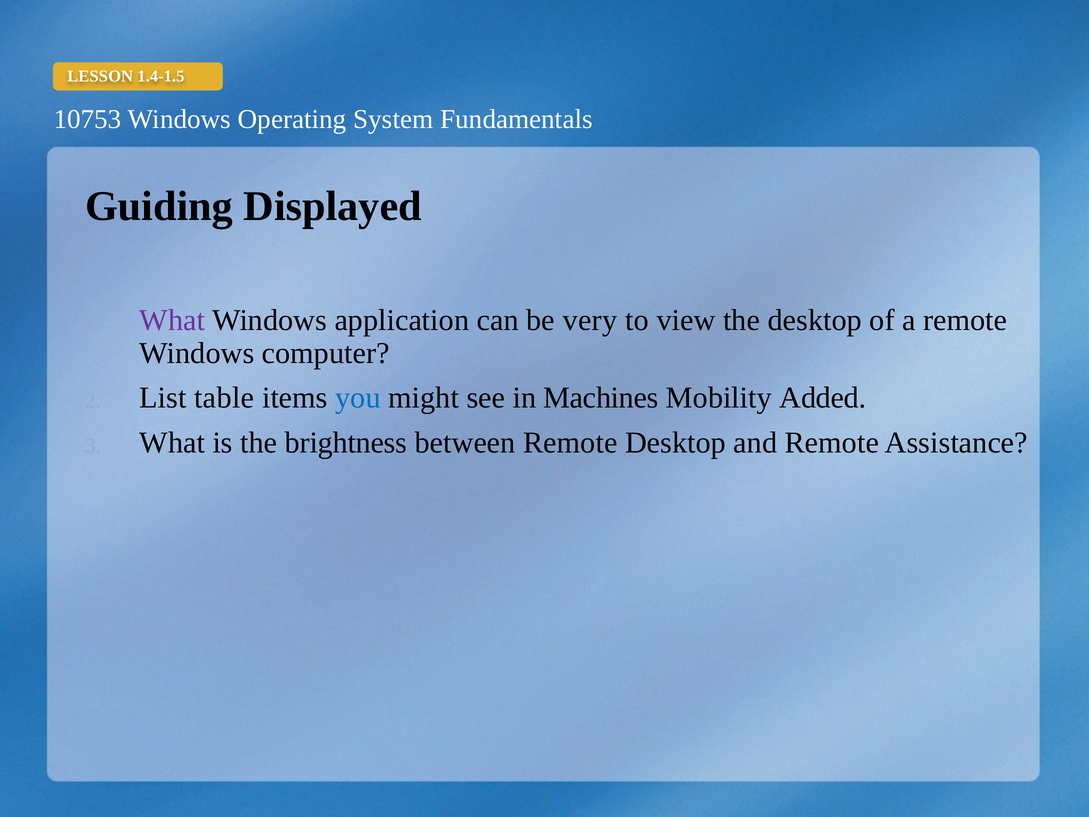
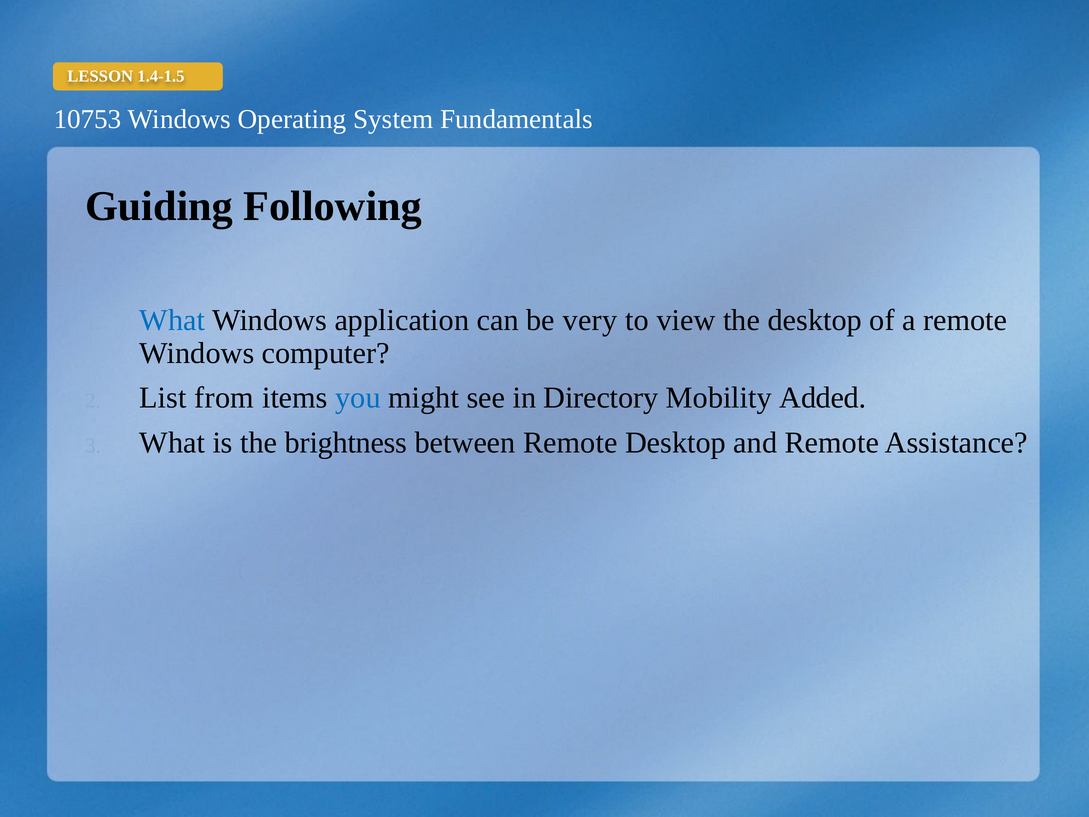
Displayed: Displayed -> Following
What at (172, 320) colour: purple -> blue
table: table -> from
Machines: Machines -> Directory
